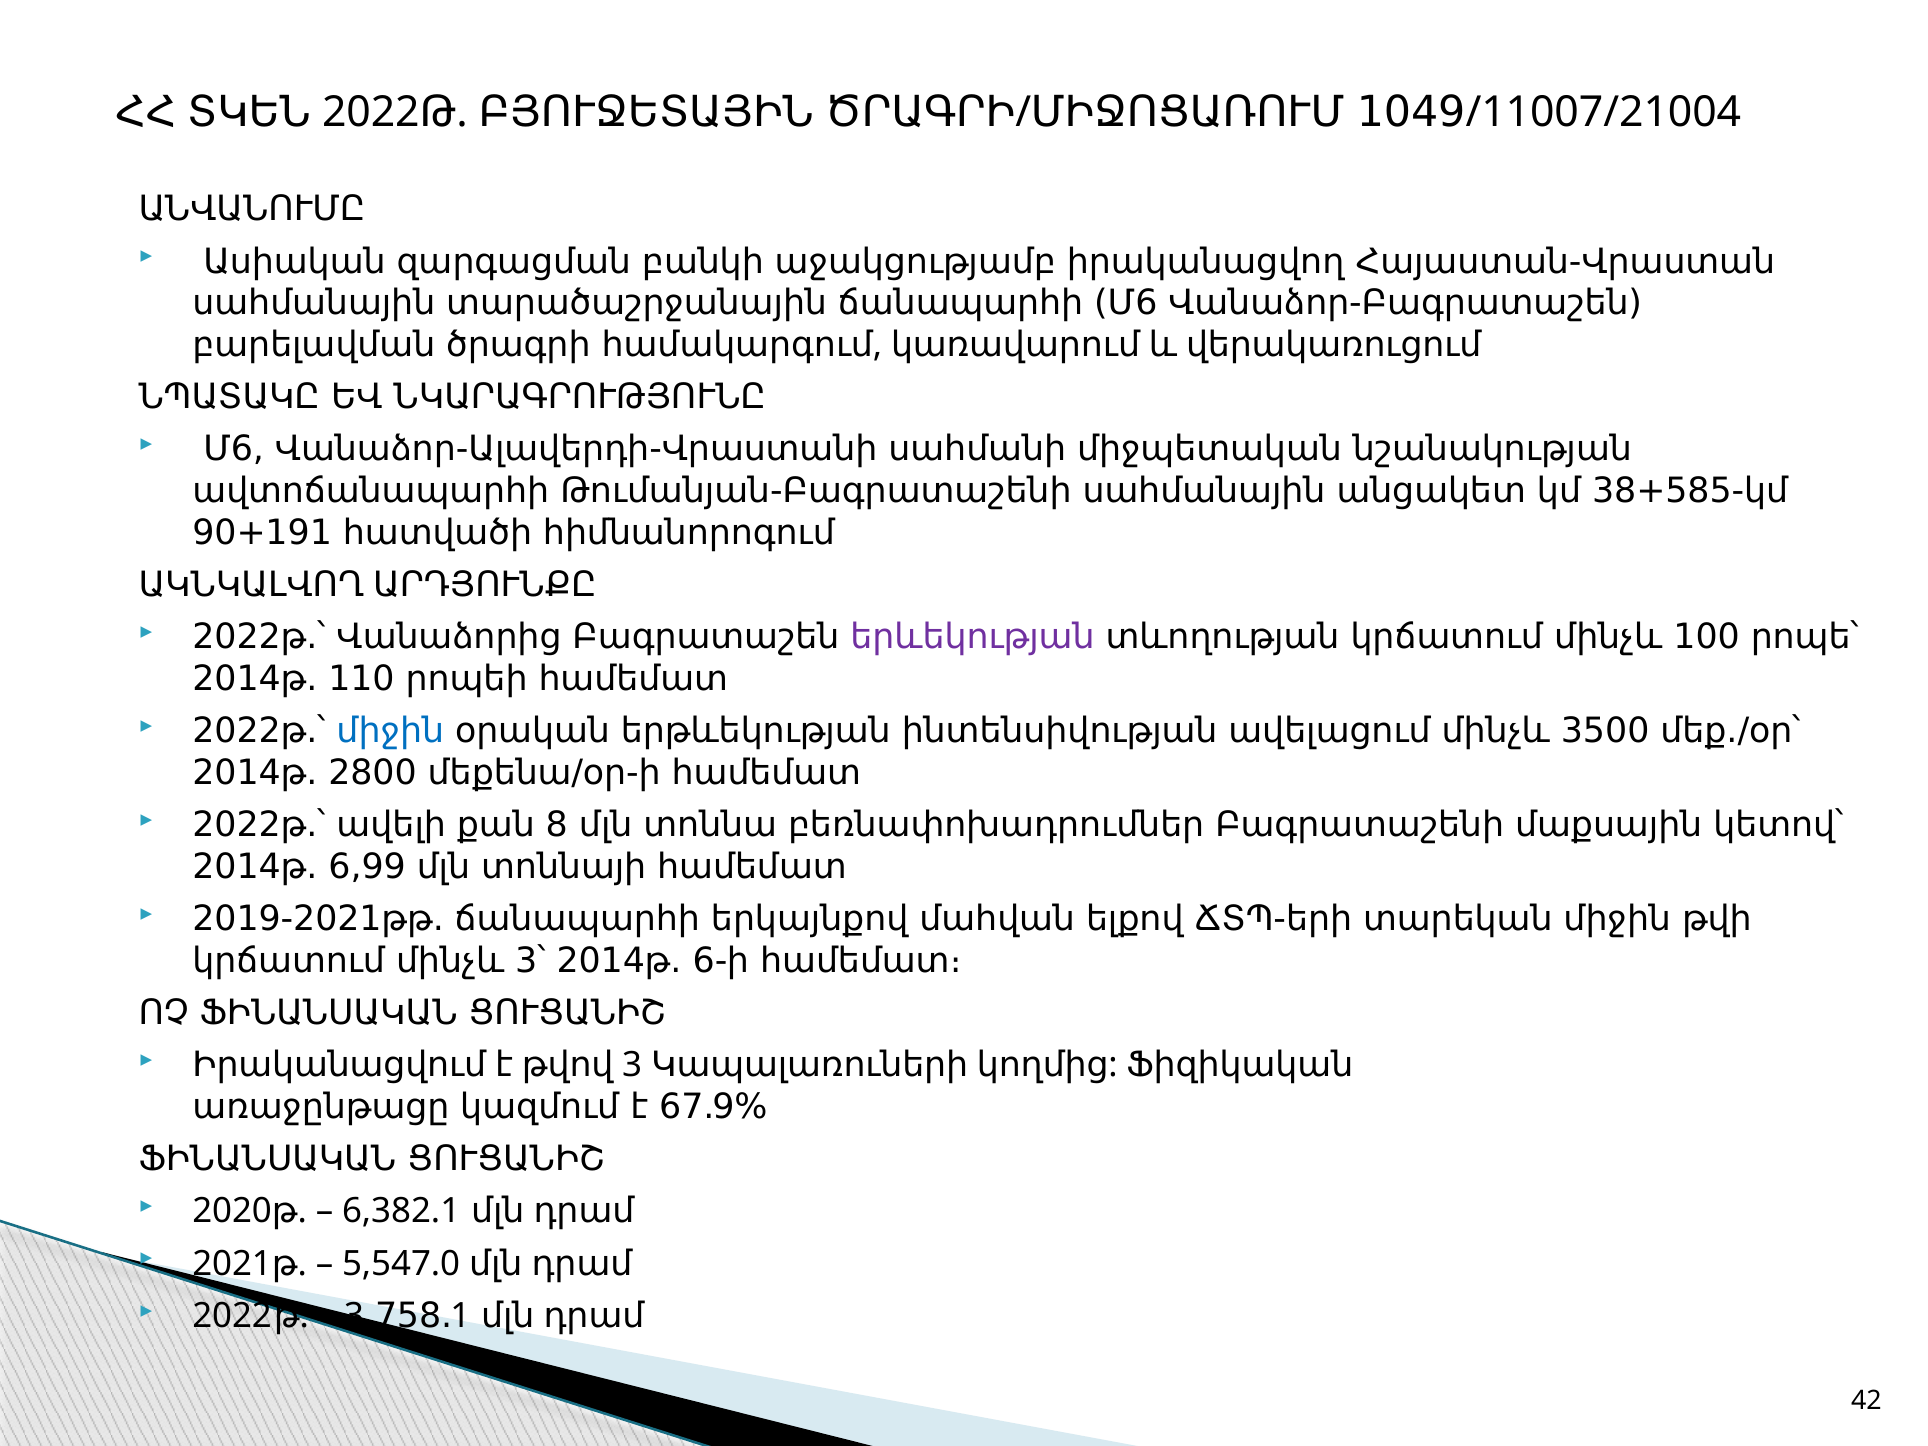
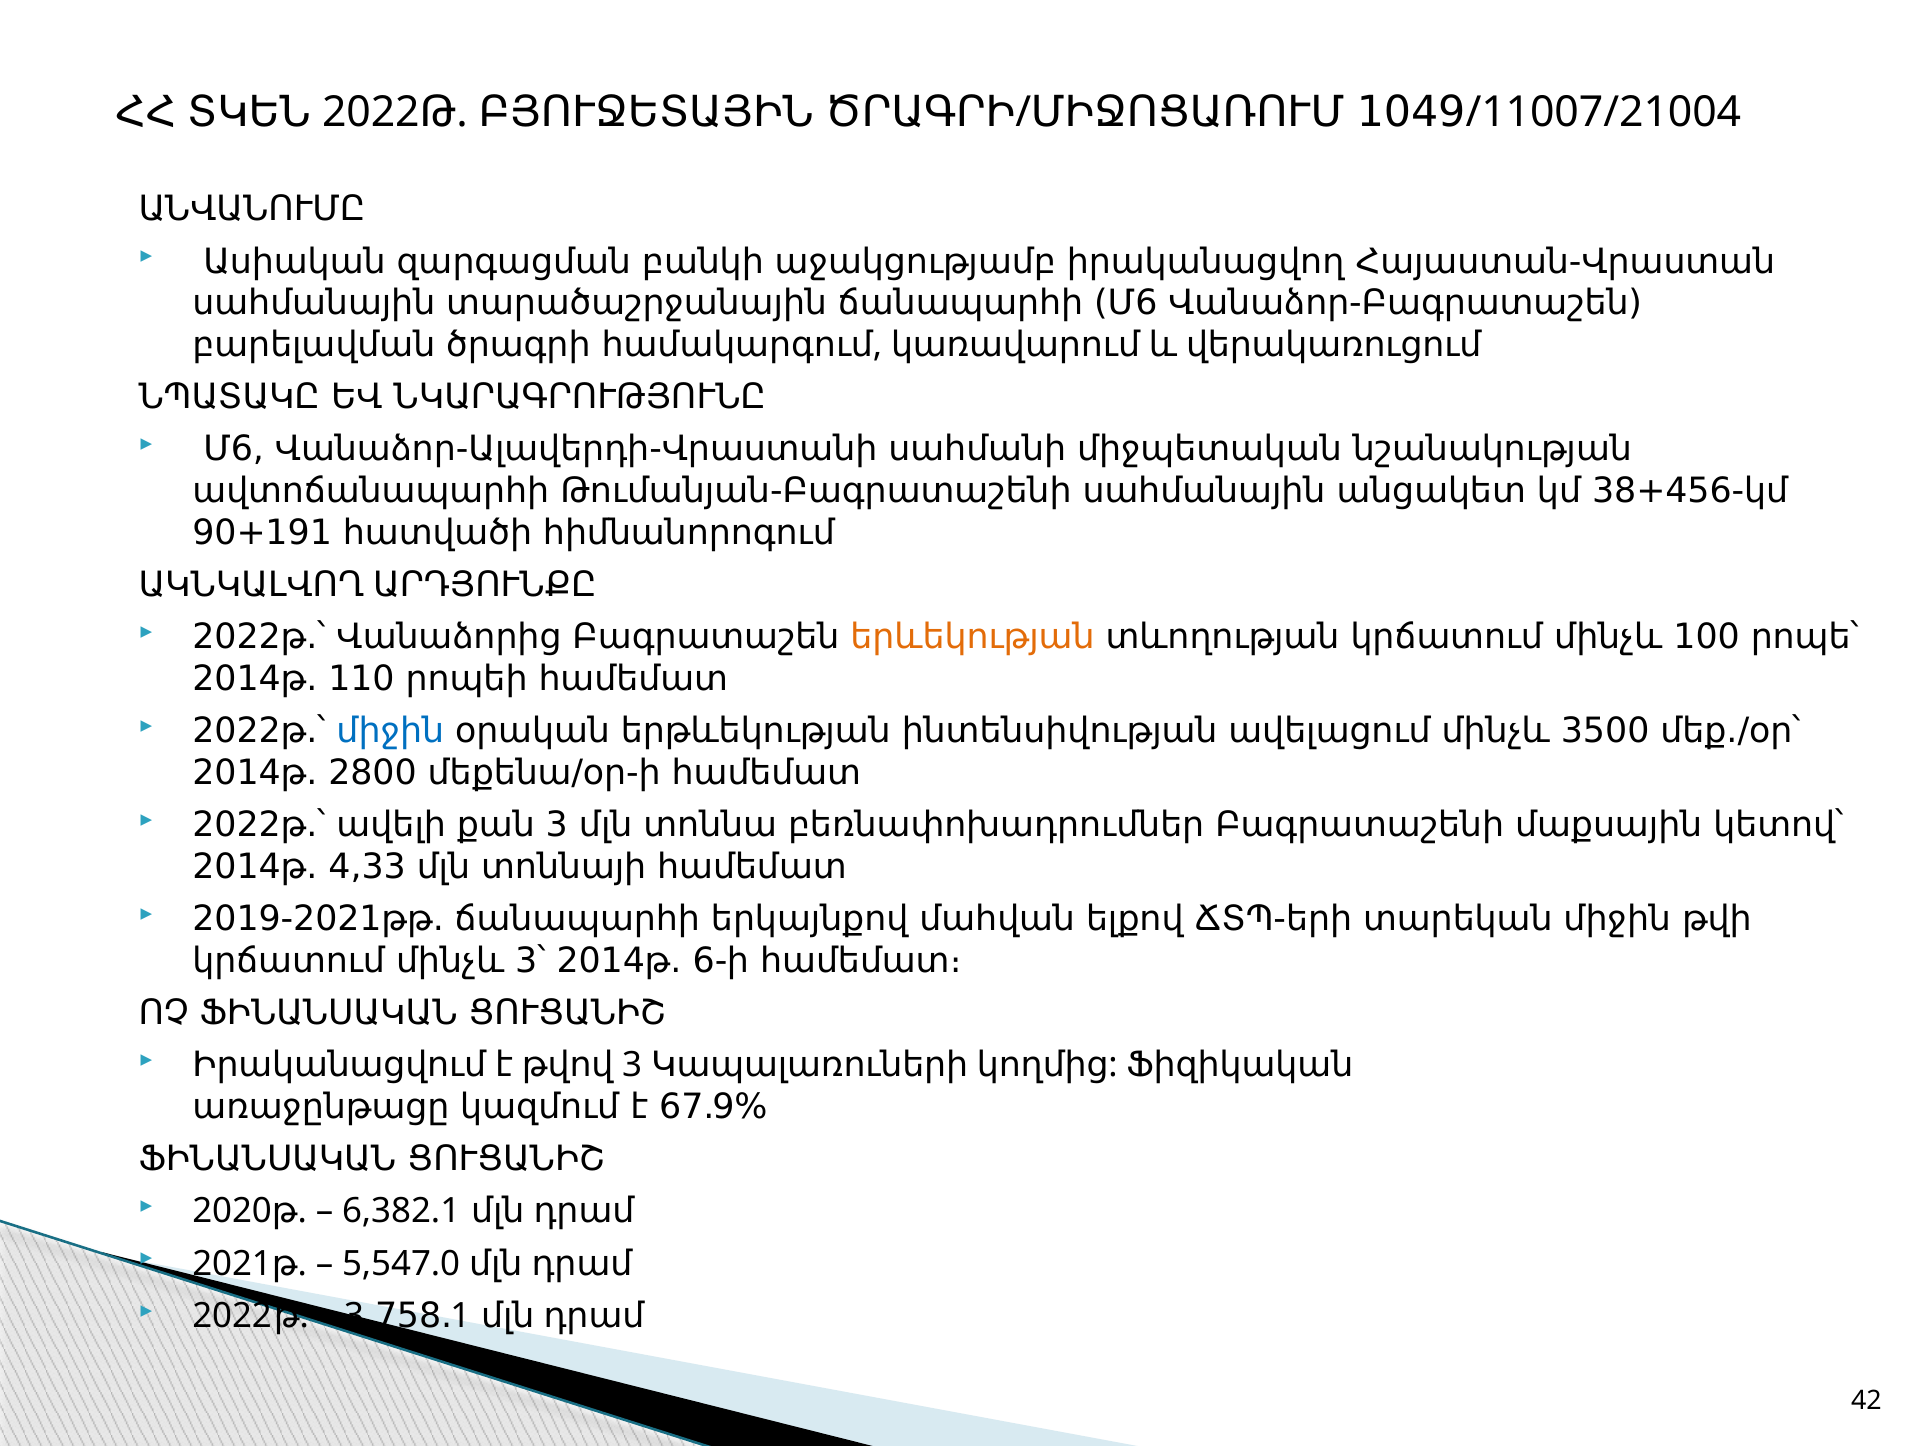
38+585-կմ: 38+585-կմ -> 38+456-կմ
երևեկության colour: purple -> orange
քան 8: 8 -> 3
6,99: 6,99 -> 4,33
